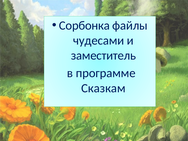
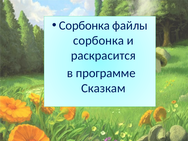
чудесами at (99, 41): чудесами -> сорбонка
заместитель: заместитель -> раскрасится
